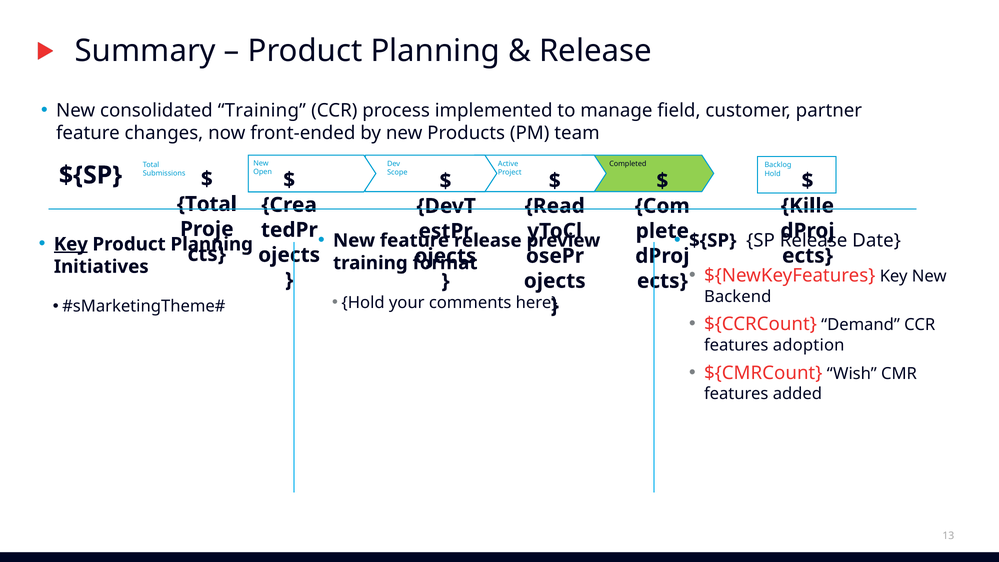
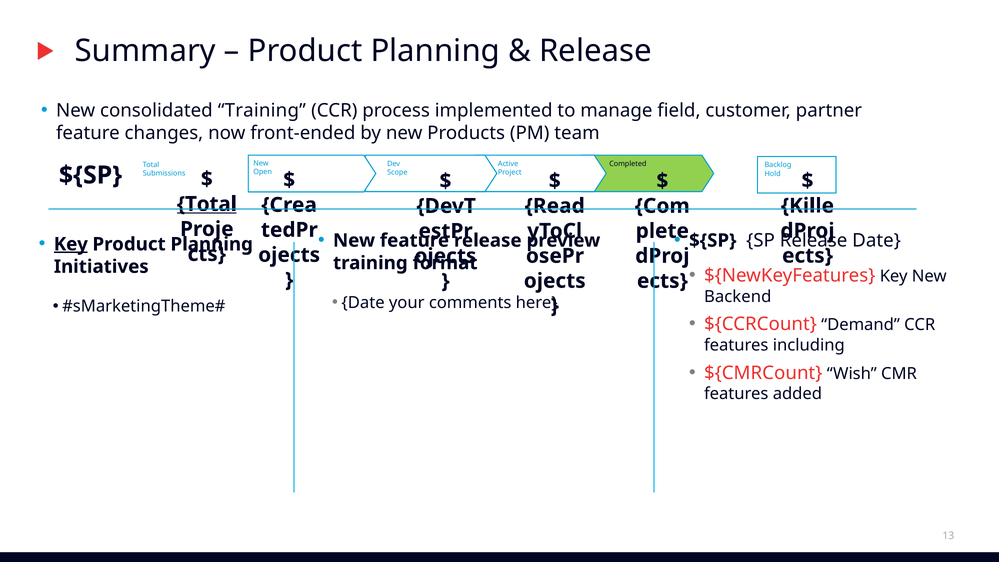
Total at (207, 204) underline: none -> present
Hold at (363, 303): Hold -> Date
adoption: adoption -> including
